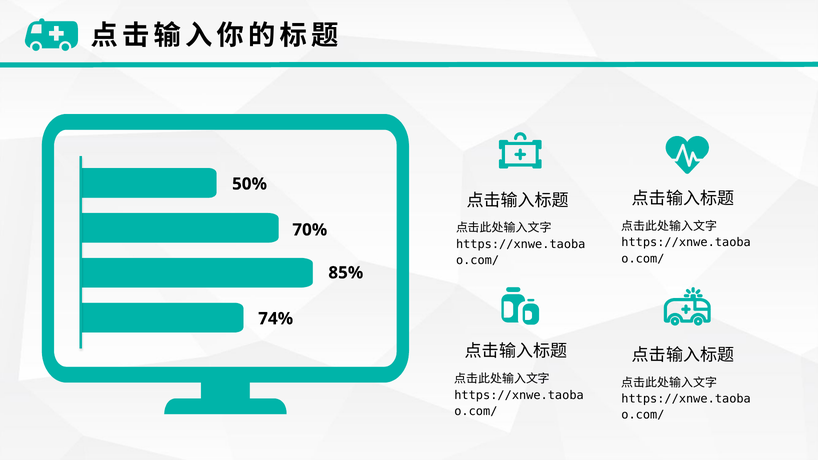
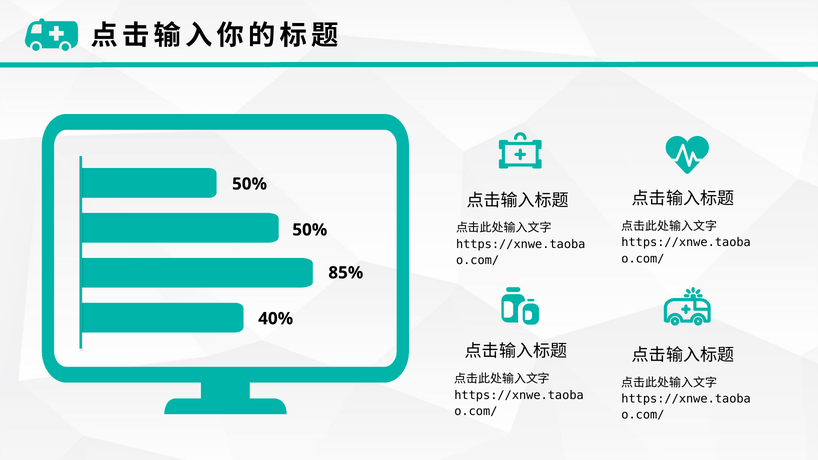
70% at (310, 230): 70% -> 50%
74%: 74% -> 40%
